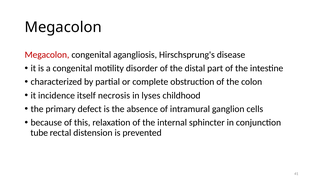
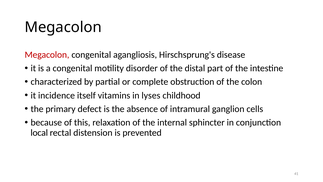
necrosis: necrosis -> vitamins
tube: tube -> local
